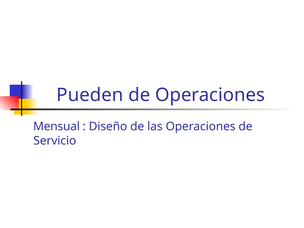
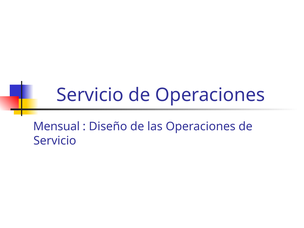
Pueden at (90, 95): Pueden -> Servicio
